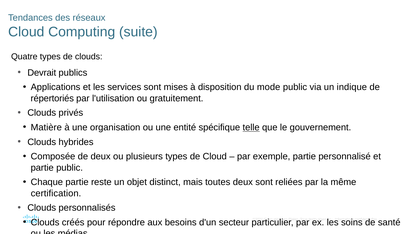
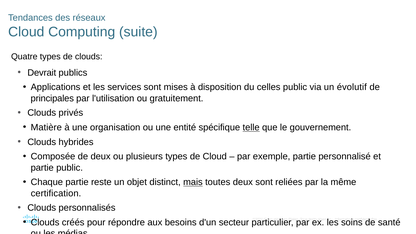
mode: mode -> celles
indique: indique -> évolutif
répertoriés: répertoriés -> principales
mais underline: none -> present
